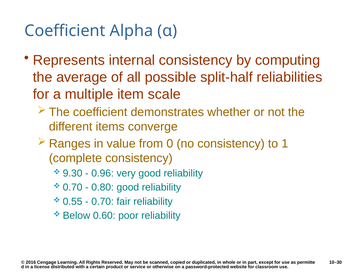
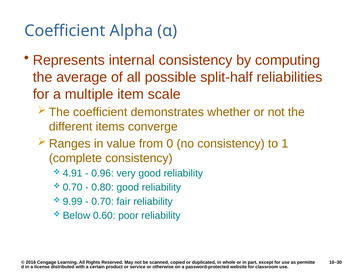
9.30: 9.30 -> 4.91
0.55: 0.55 -> 9.99
